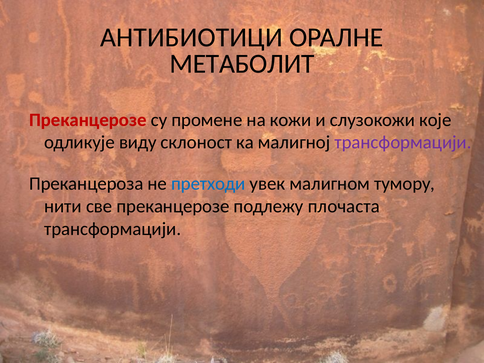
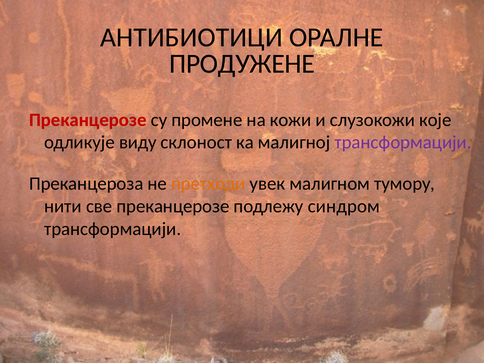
МЕТАБОЛИТ: МЕТАБОЛИТ -> ПРОДУЖЕНЕ
претходи colour: blue -> orange
плочаста: плочаста -> синдром
